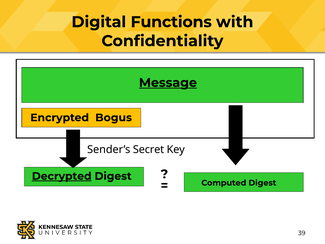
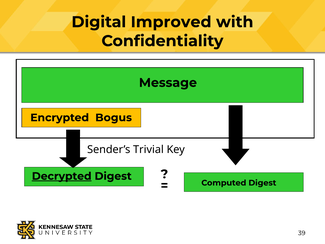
Functions: Functions -> Improved
Message underline: present -> none
Secret: Secret -> Trivial
